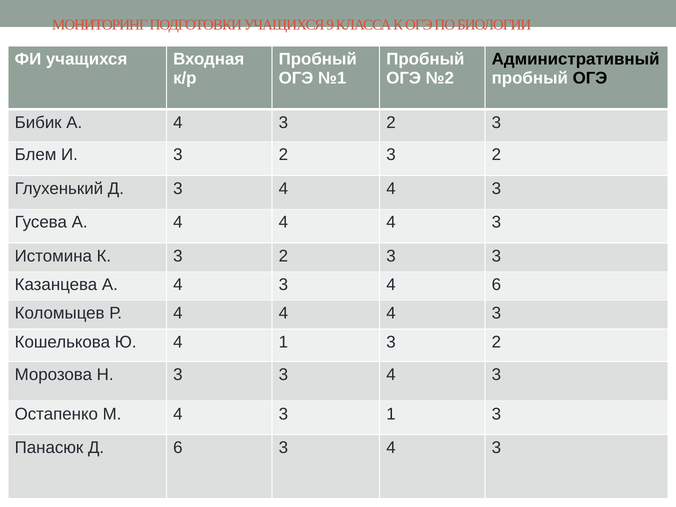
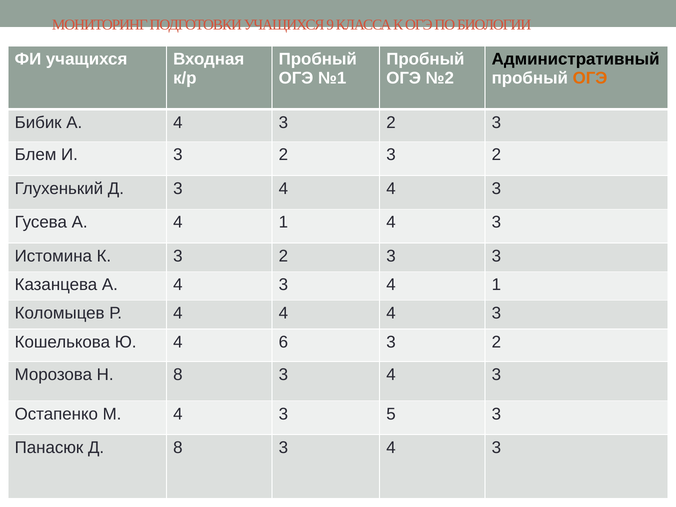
ОГЭ at (590, 78) colour: black -> orange
А 4 4: 4 -> 1
3 4 6: 6 -> 1
4 1: 1 -> 6
Н 3: 3 -> 8
3 1: 1 -> 5
Д 6: 6 -> 8
